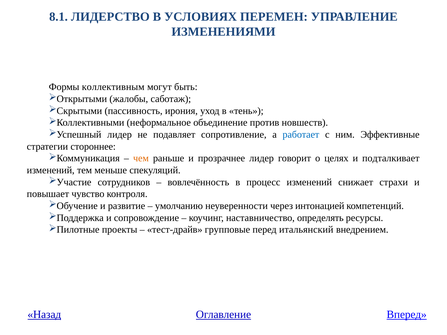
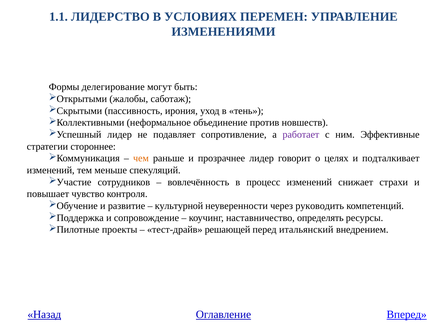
8.1: 8.1 -> 1.1
коллективным: коллективным -> делегирование
работает colour: blue -> purple
умолчанию: умолчанию -> культурной
интонацией: интонацией -> руководить
групповые: групповые -> решающей
